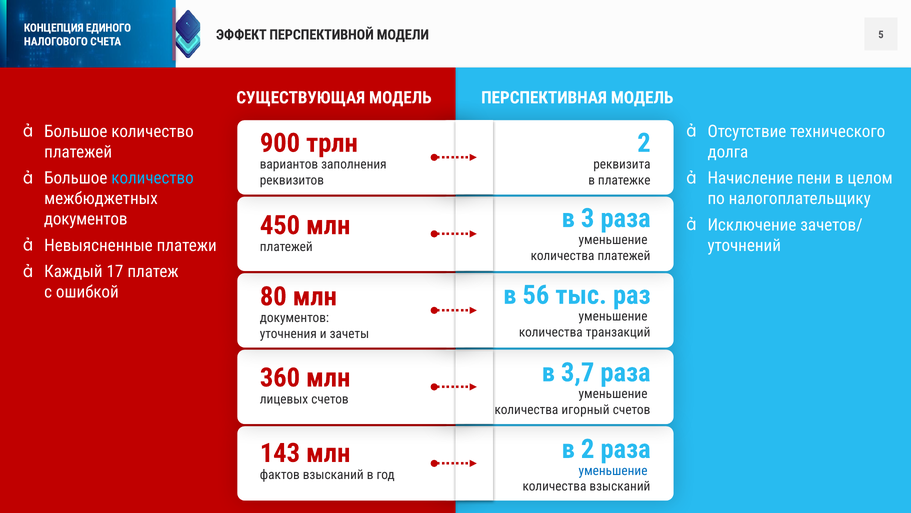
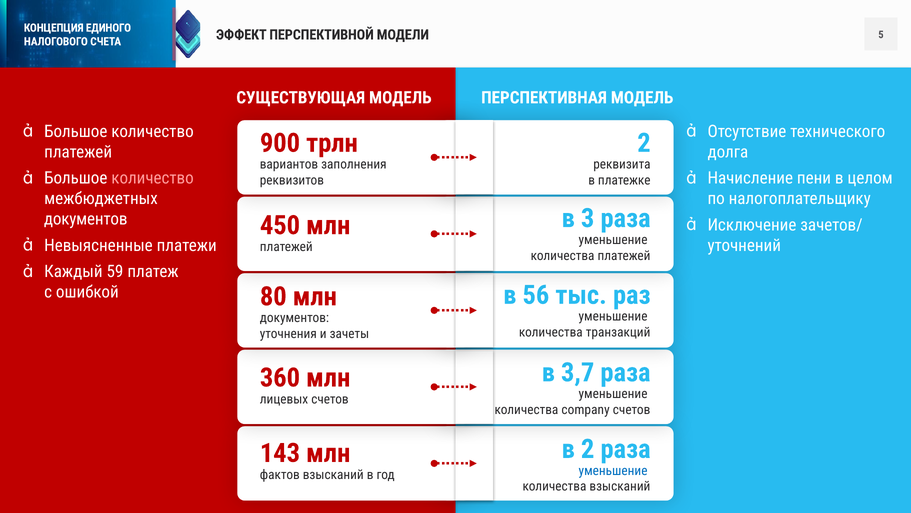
количество at (153, 178) colour: light blue -> pink
17: 17 -> 59
игорный: игорный -> company
